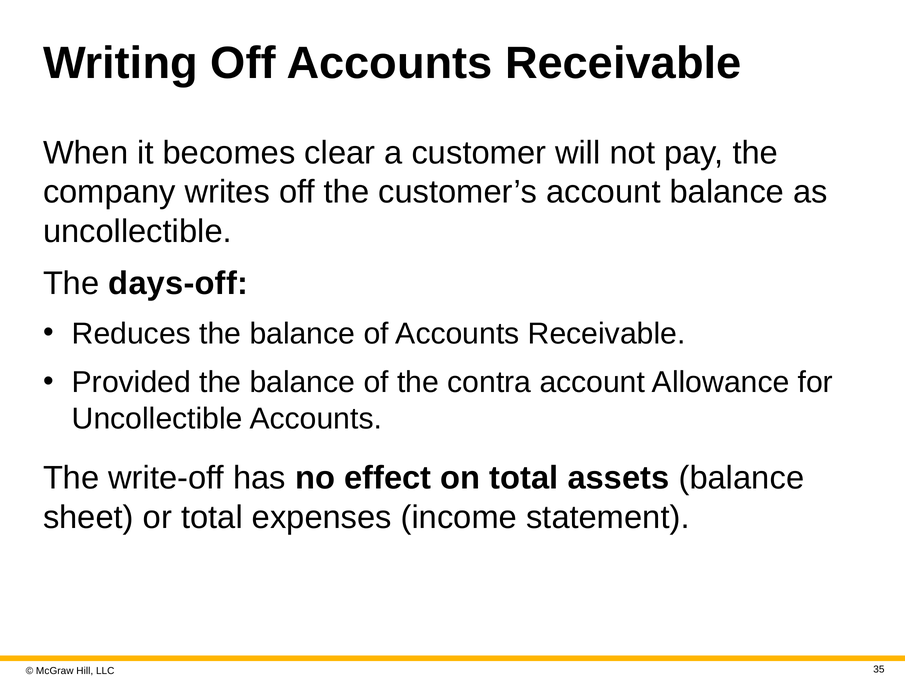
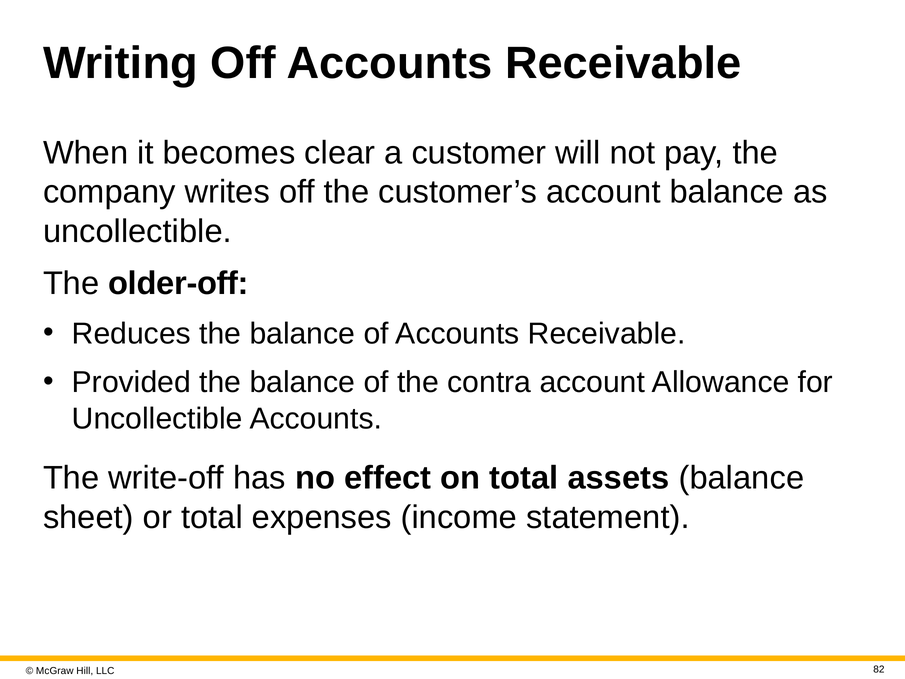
days-off: days-off -> older-off
35: 35 -> 82
